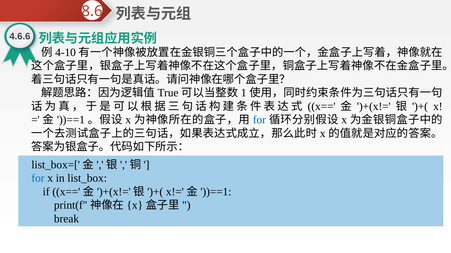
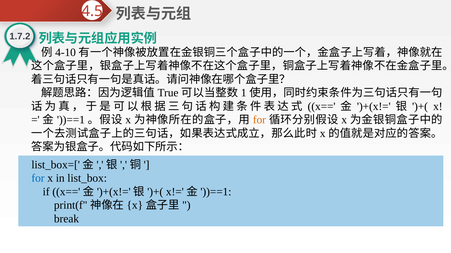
8.6: 8.6 -> 4.5
4.6.6: 4.6.6 -> 1.7.2
for at (259, 120) colour: blue -> orange
